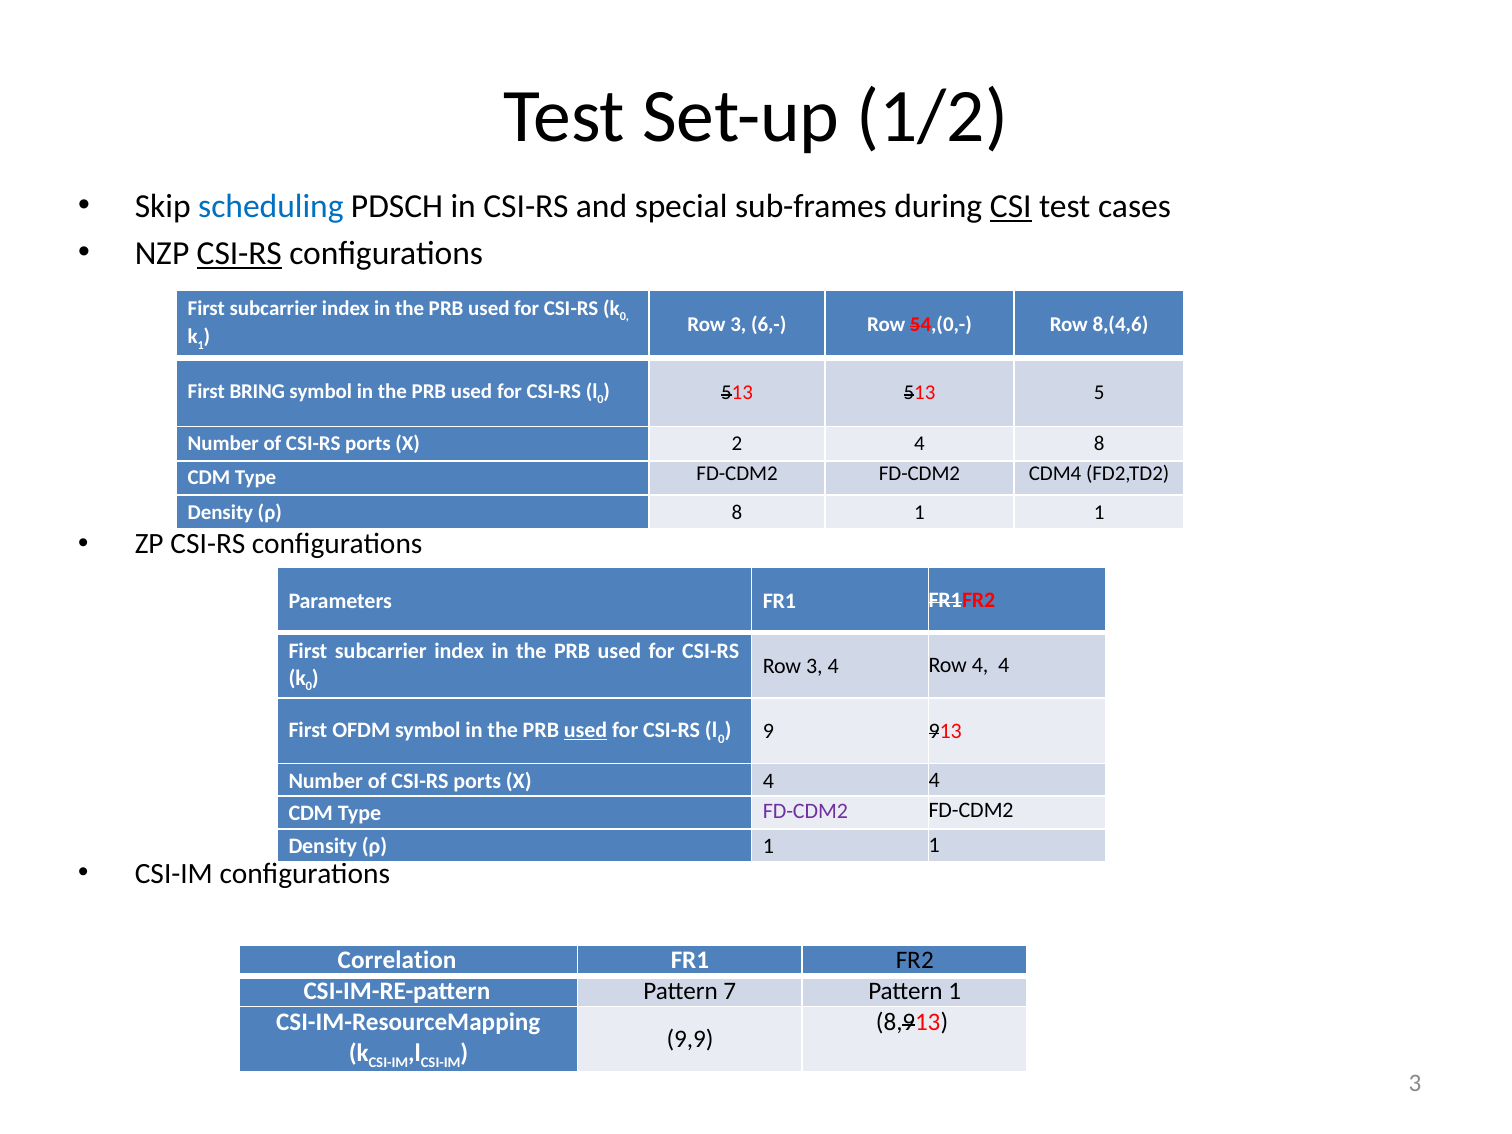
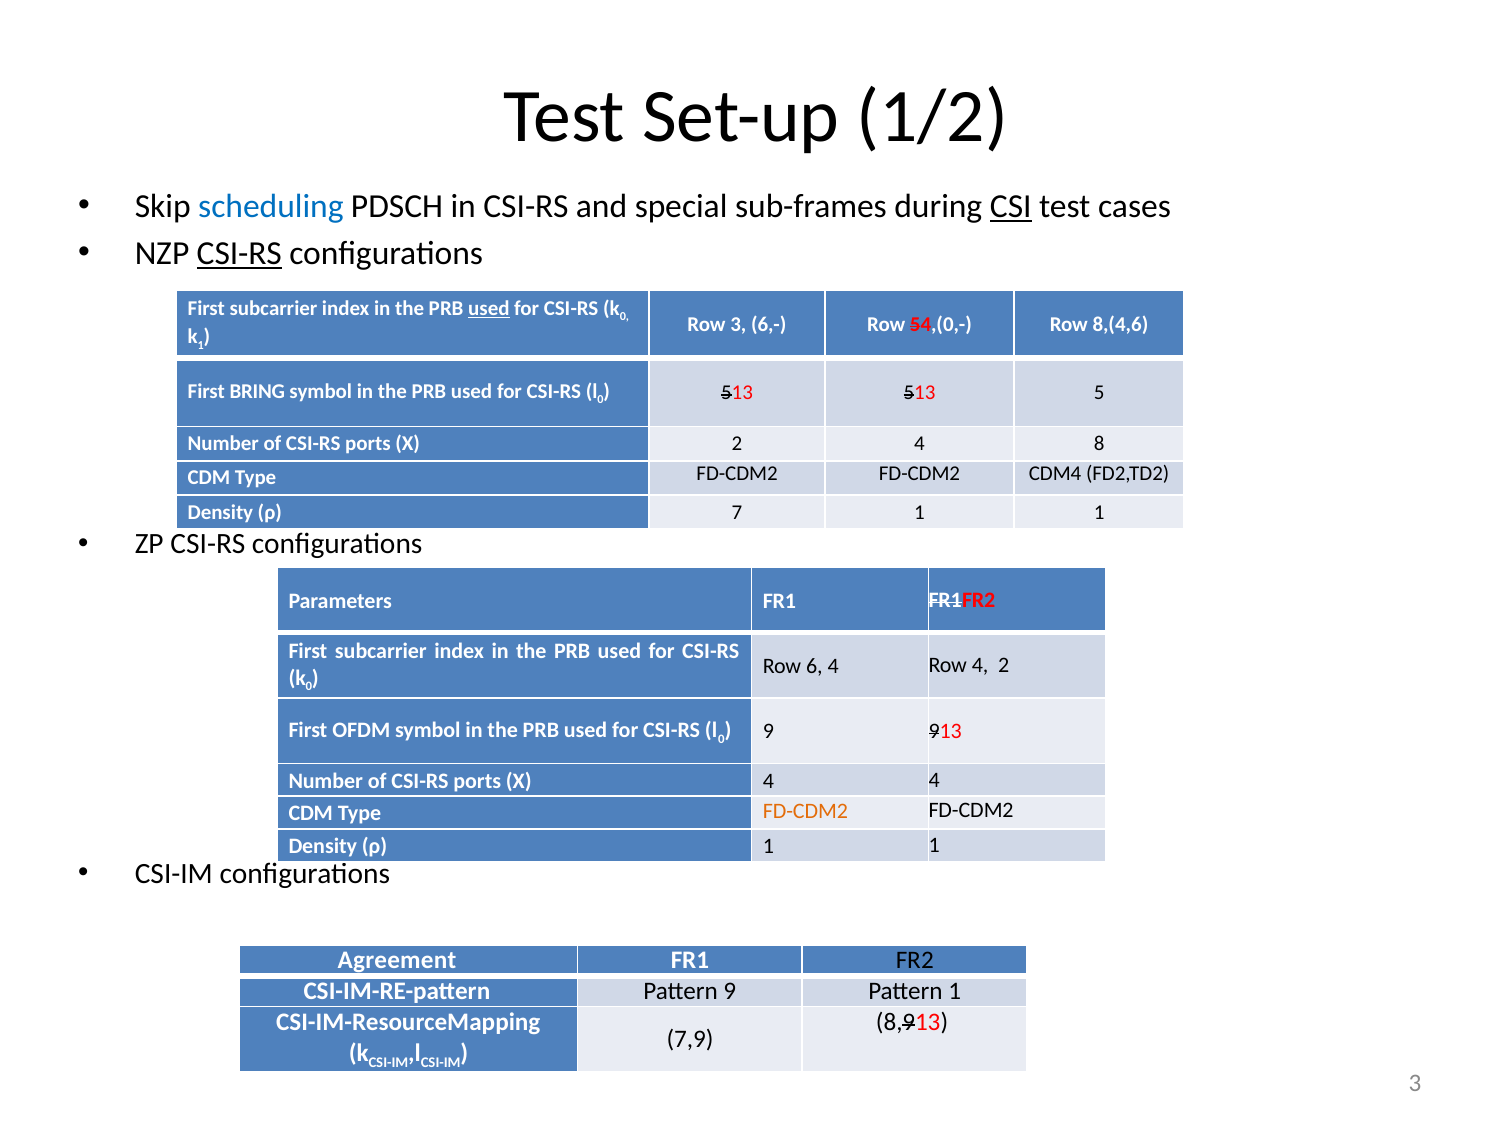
used at (489, 309) underline: none -> present
ρ 8: 8 -> 7
3 at (814, 666): 3 -> 6
Row 4 4: 4 -> 2
used at (586, 730) underline: present -> none
FD-CDM2 at (805, 811) colour: purple -> orange
Correlation: Correlation -> Agreement
Pattern 7: 7 -> 9
9,9: 9,9 -> 7,9
